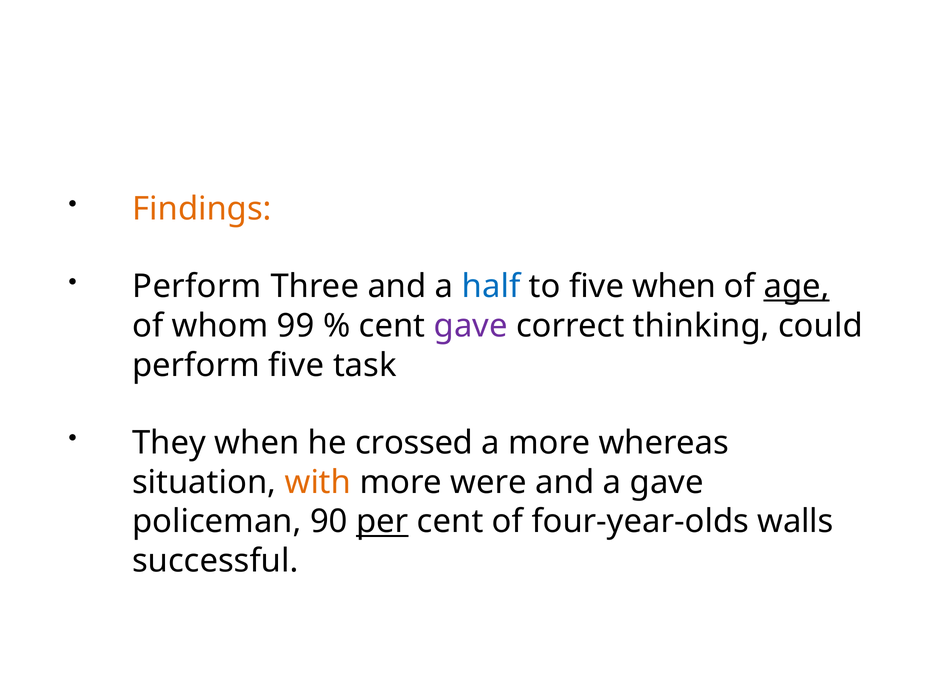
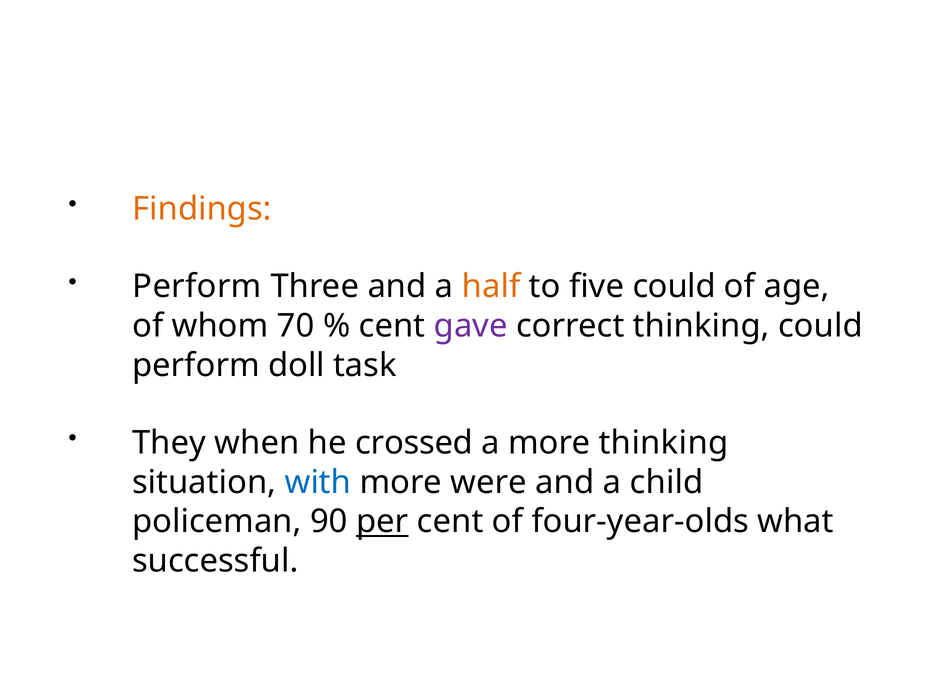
half colour: blue -> orange
five when: when -> could
age underline: present -> none
99: 99 -> 70
perform five: five -> doll
more whereas: whereas -> thinking
with colour: orange -> blue
a gave: gave -> child
walls: walls -> what
